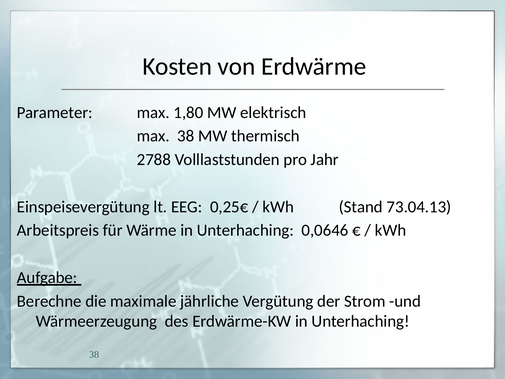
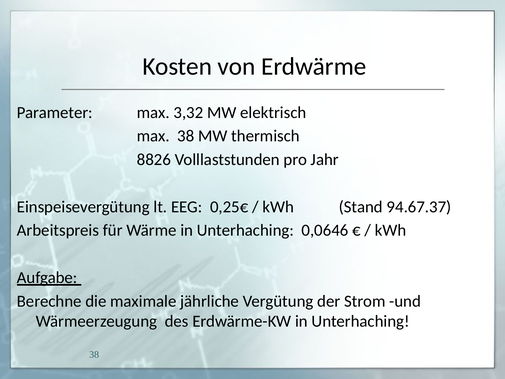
1,80: 1,80 -> 3,32
2788: 2788 -> 8826
73.04.13: 73.04.13 -> 94.67.37
